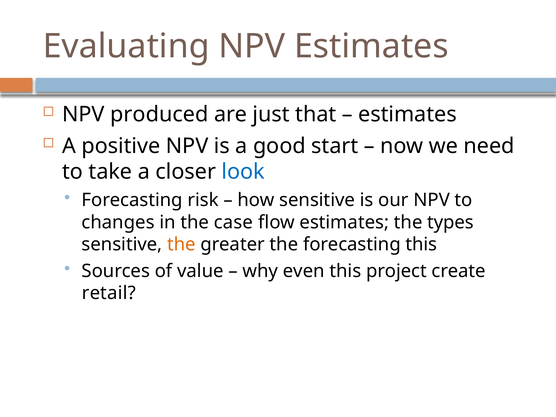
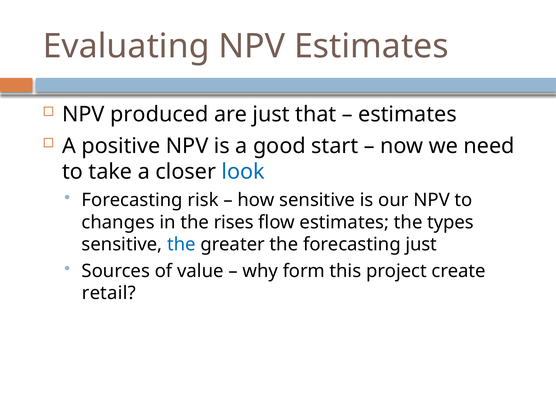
case: case -> rises
the at (181, 244) colour: orange -> blue
forecasting this: this -> just
even: even -> form
